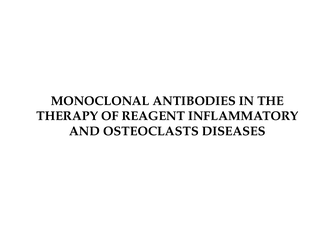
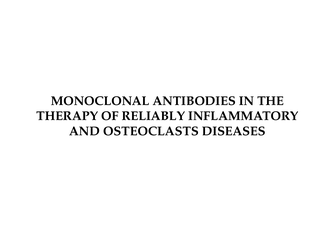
REAGENT: REAGENT -> RELIABLY
